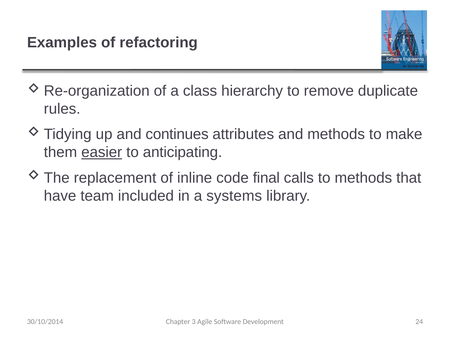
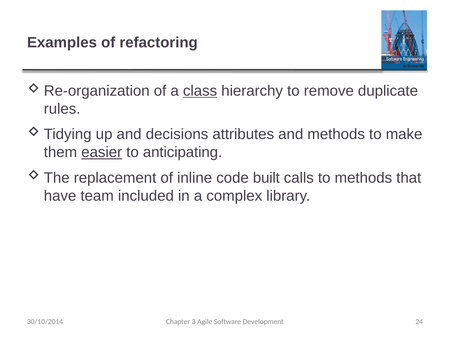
class underline: none -> present
continues: continues -> decisions
final: final -> built
systems: systems -> complex
